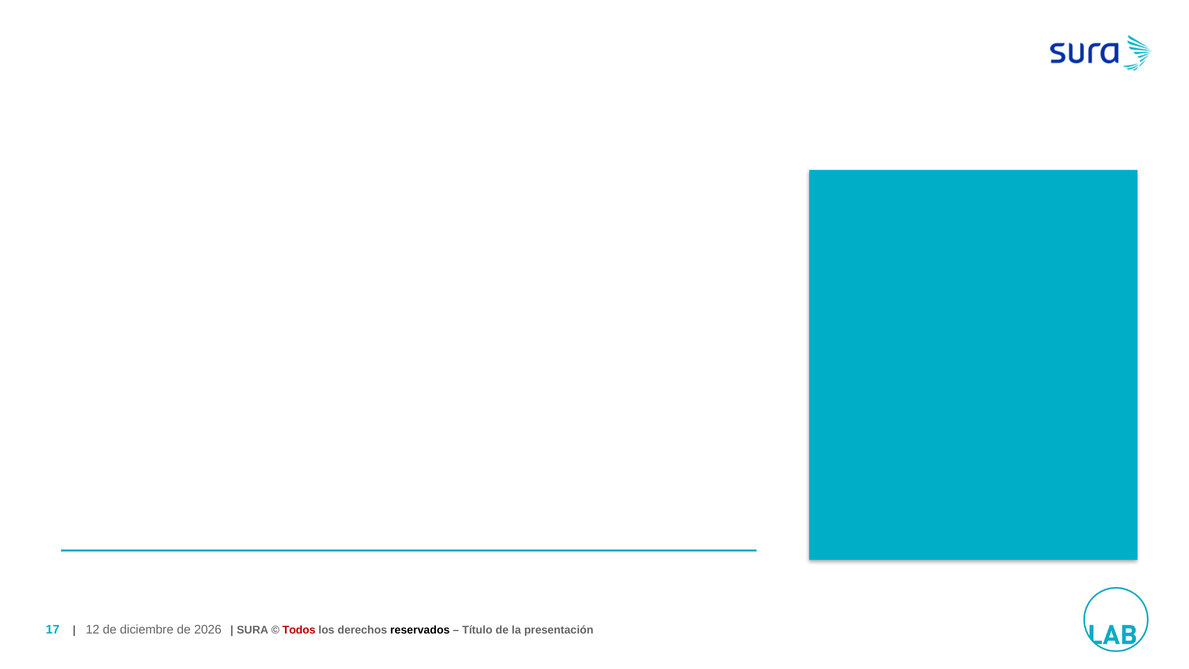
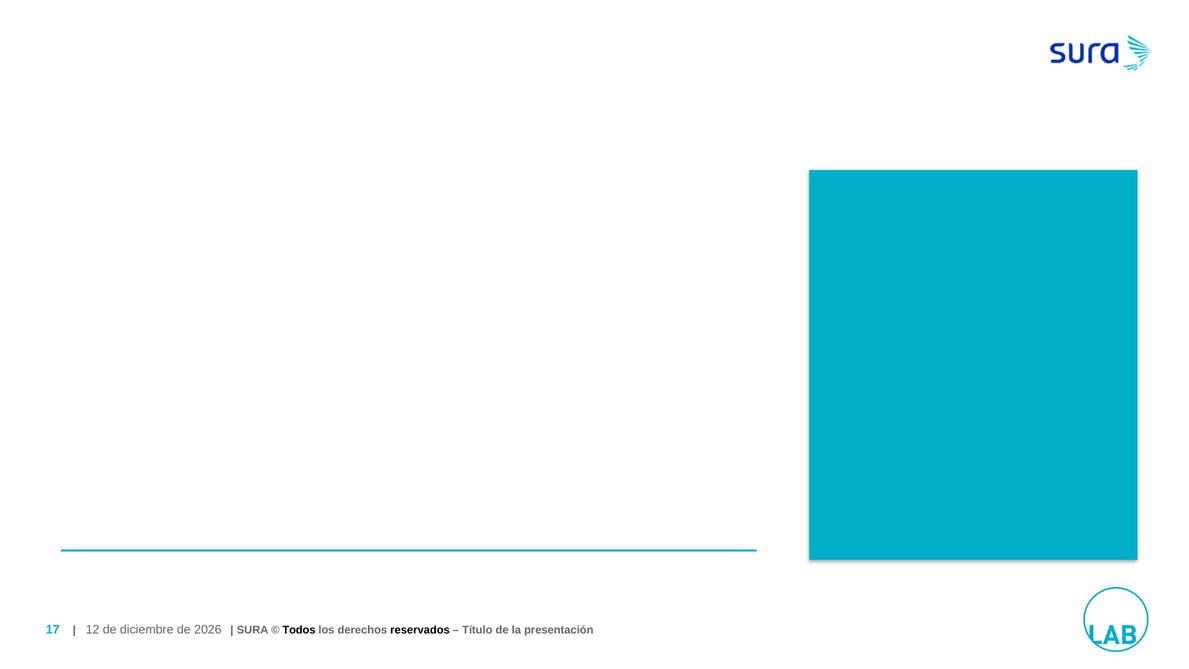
Todos colour: red -> black
